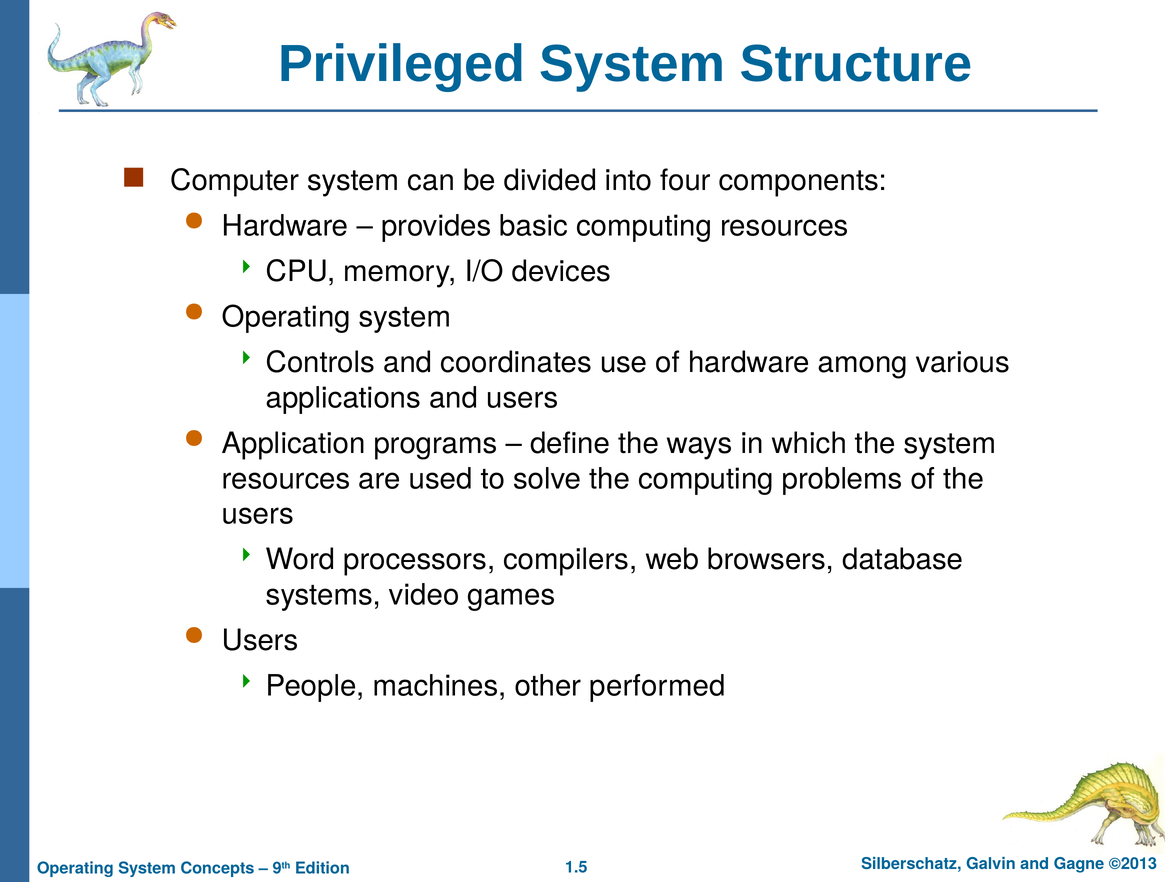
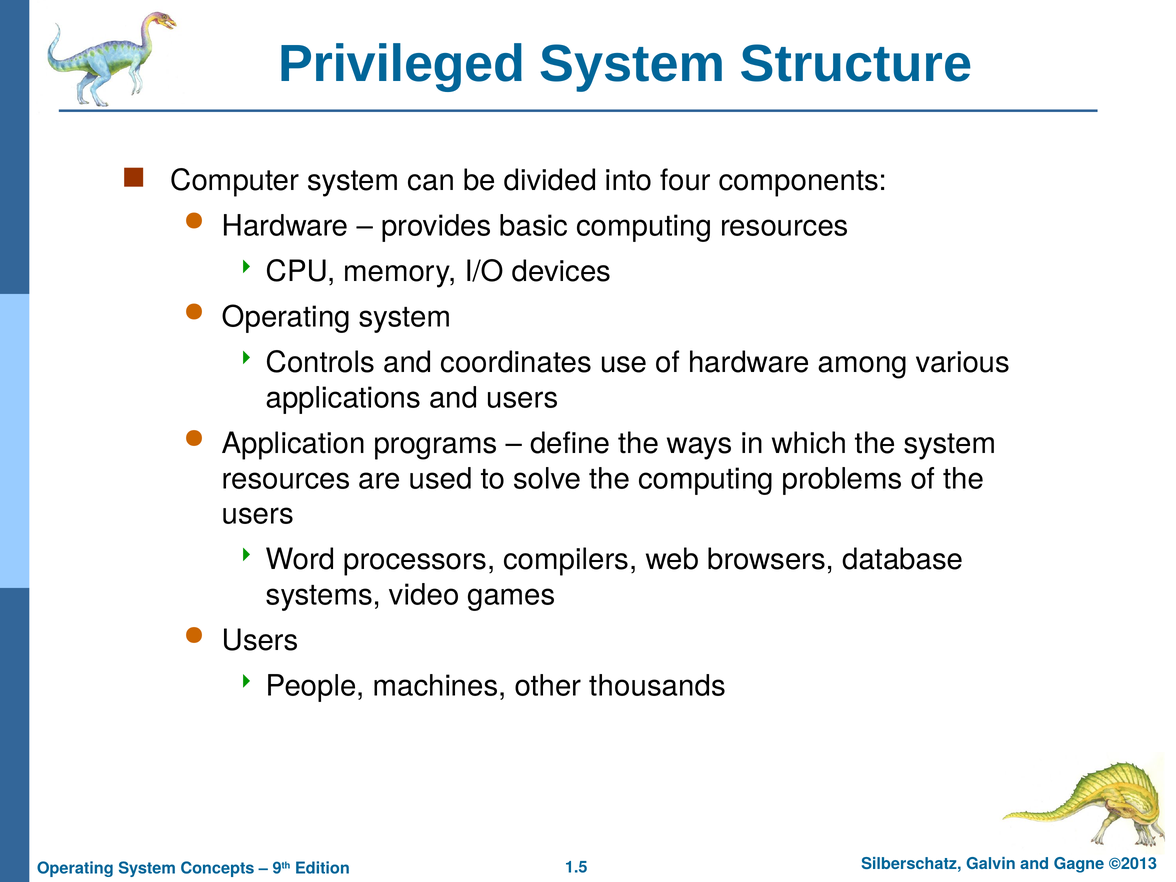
performed: performed -> thousands
